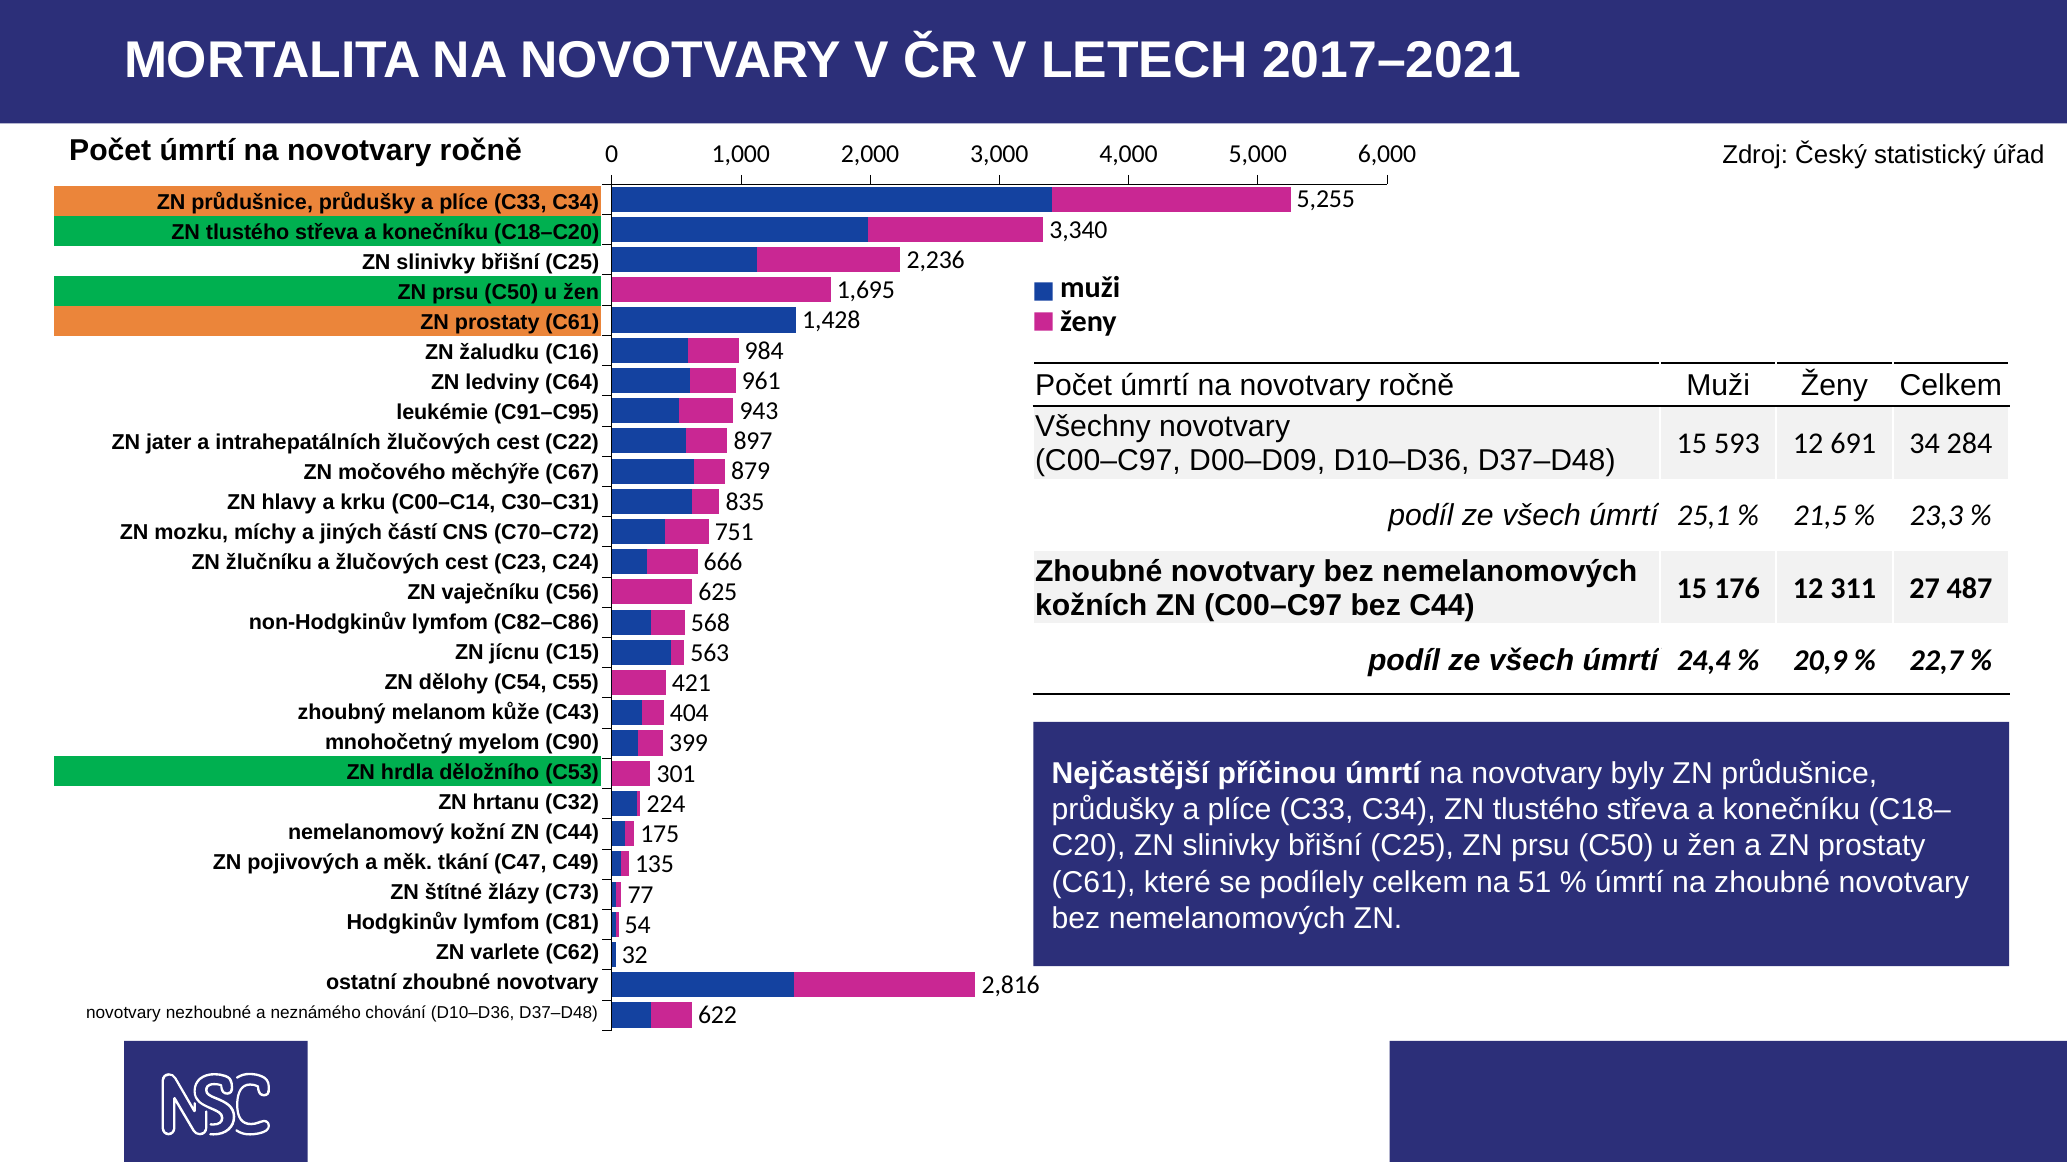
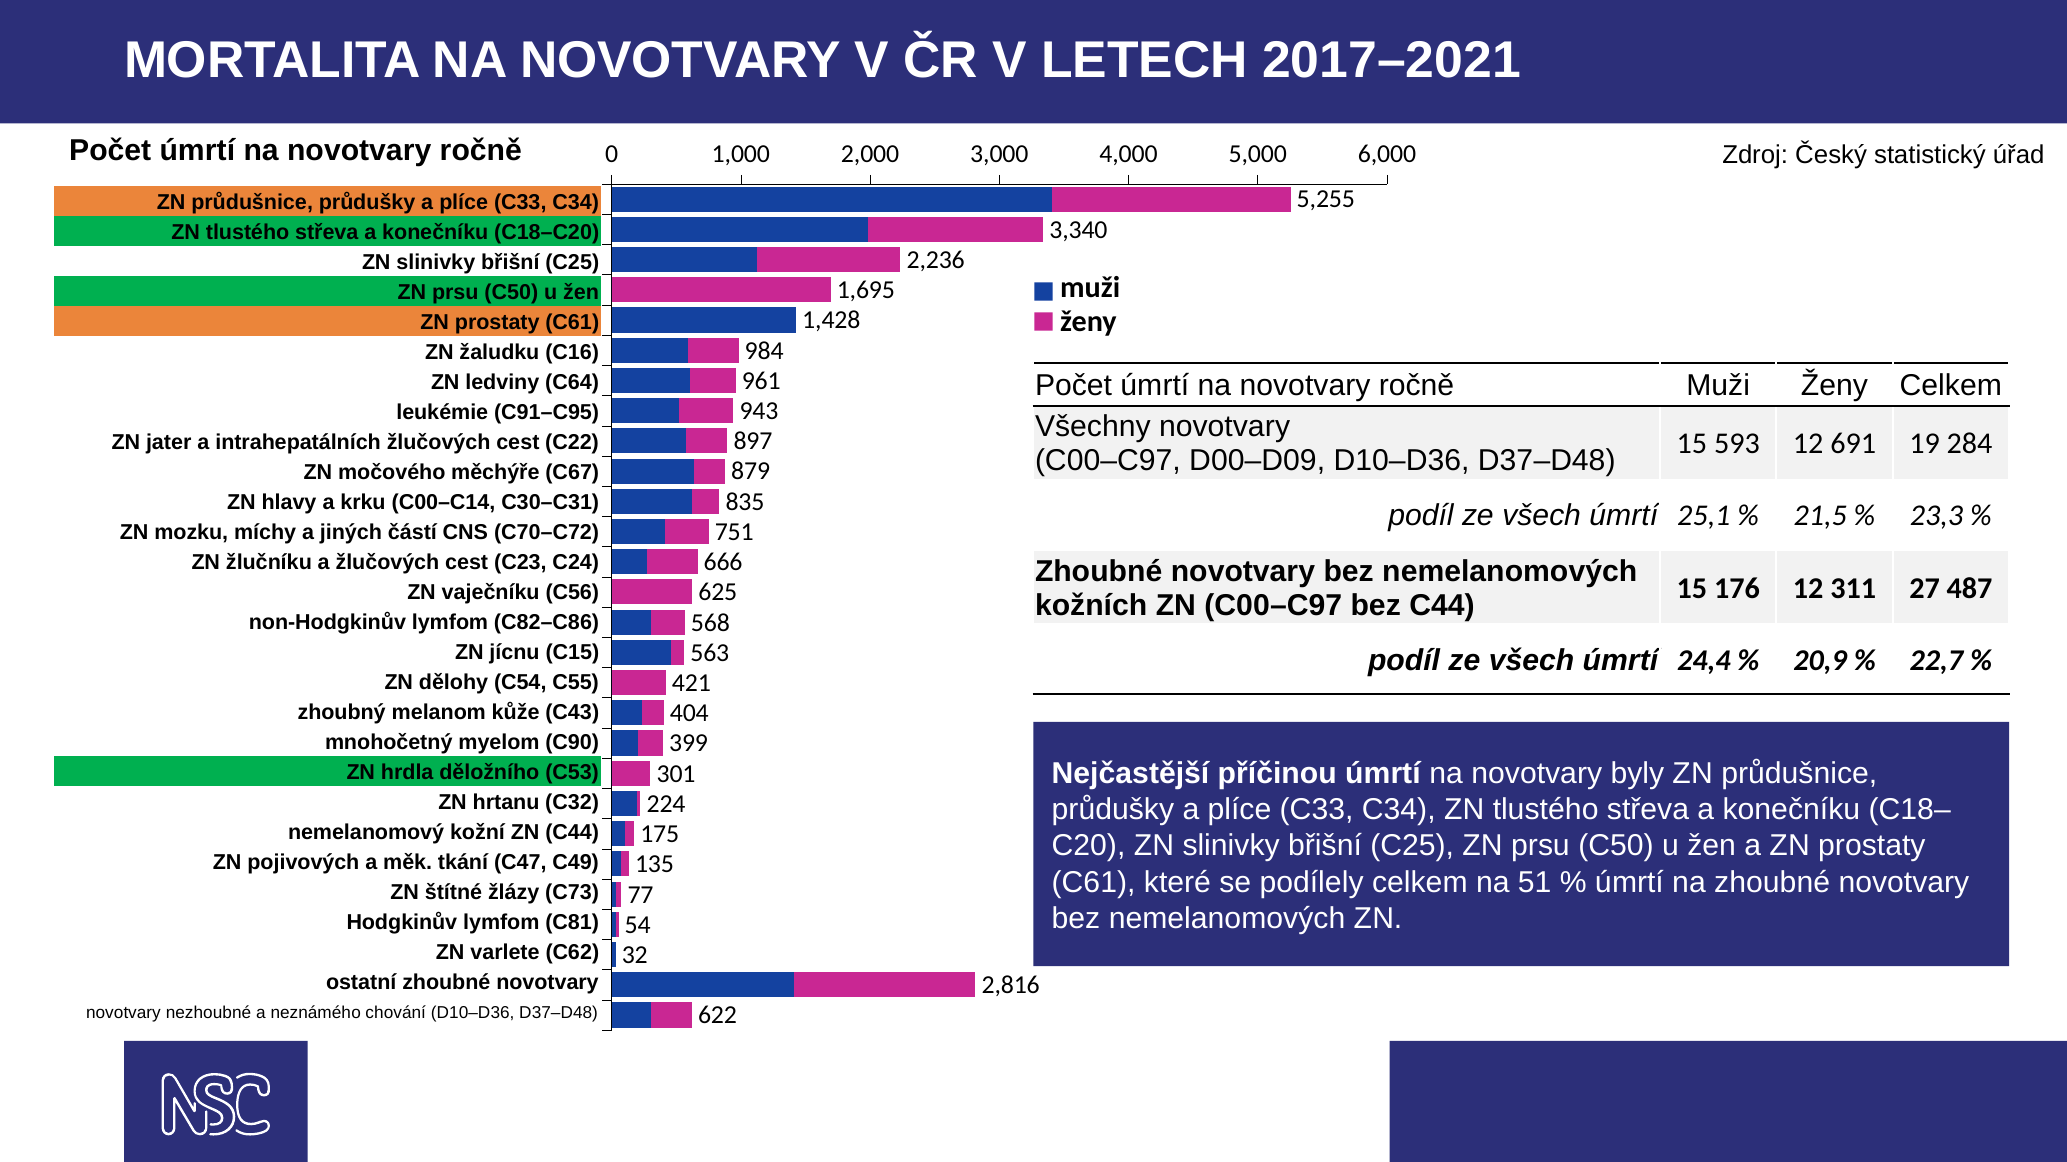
34: 34 -> 19
